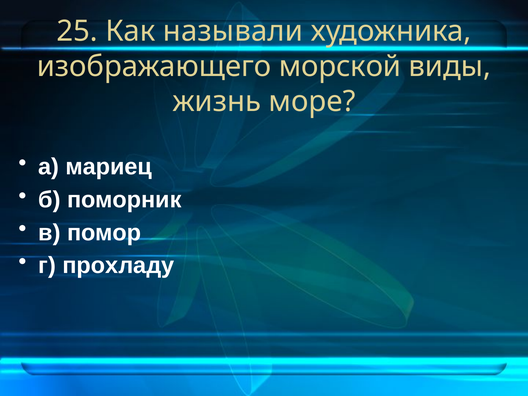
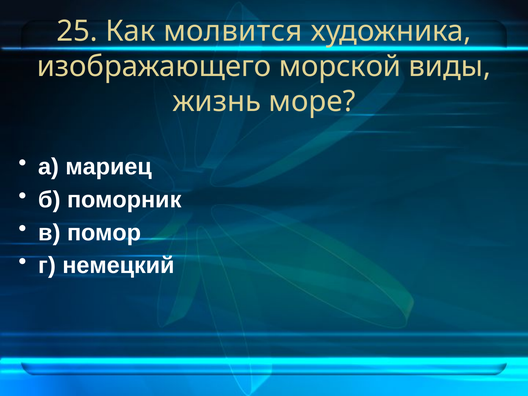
называли: называли -> молвится
прохладу: прохладу -> немецкий
